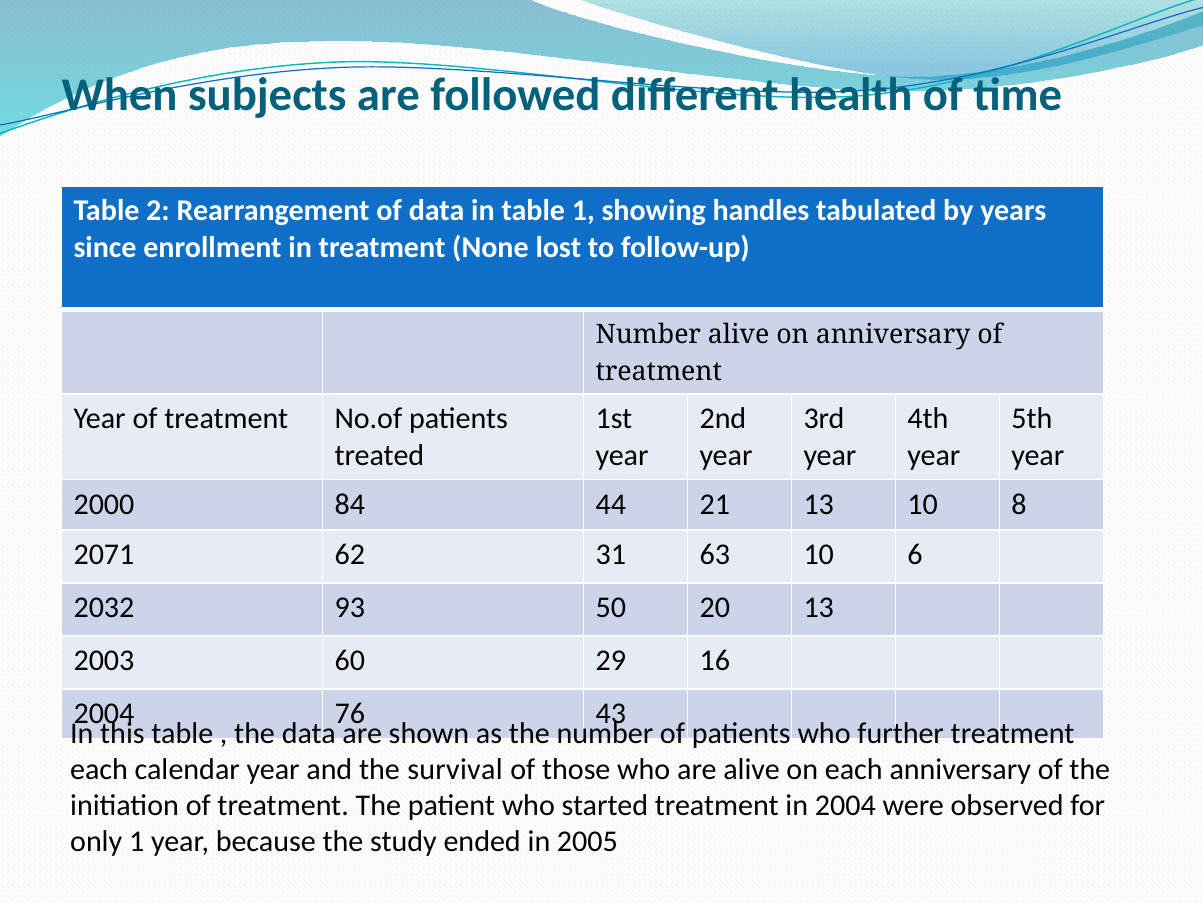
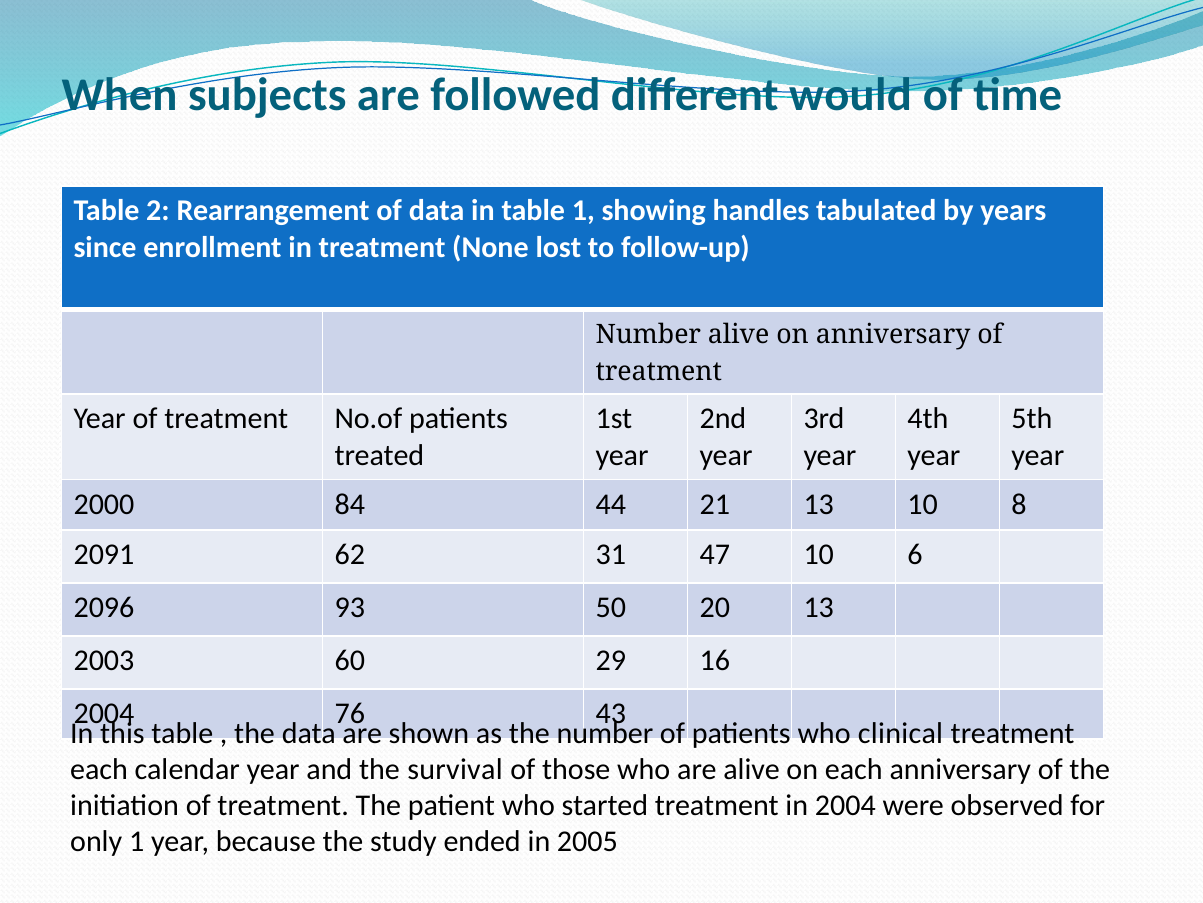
health: health -> would
2071: 2071 -> 2091
63: 63 -> 47
2032: 2032 -> 2096
further: further -> clinical
